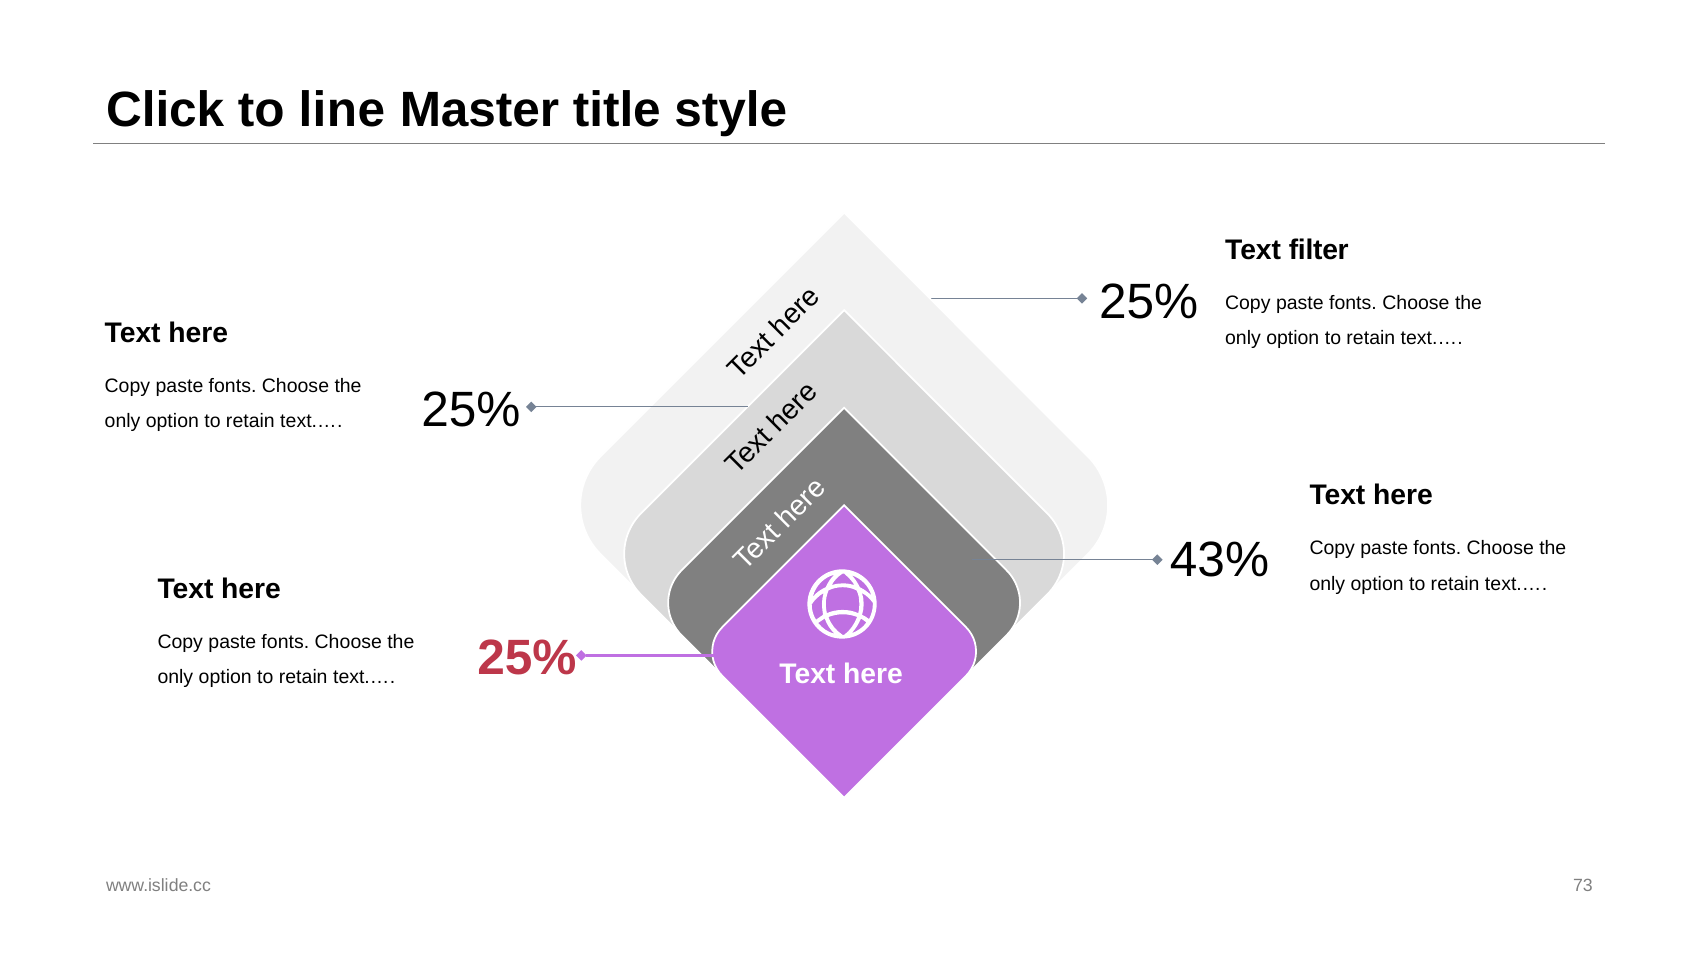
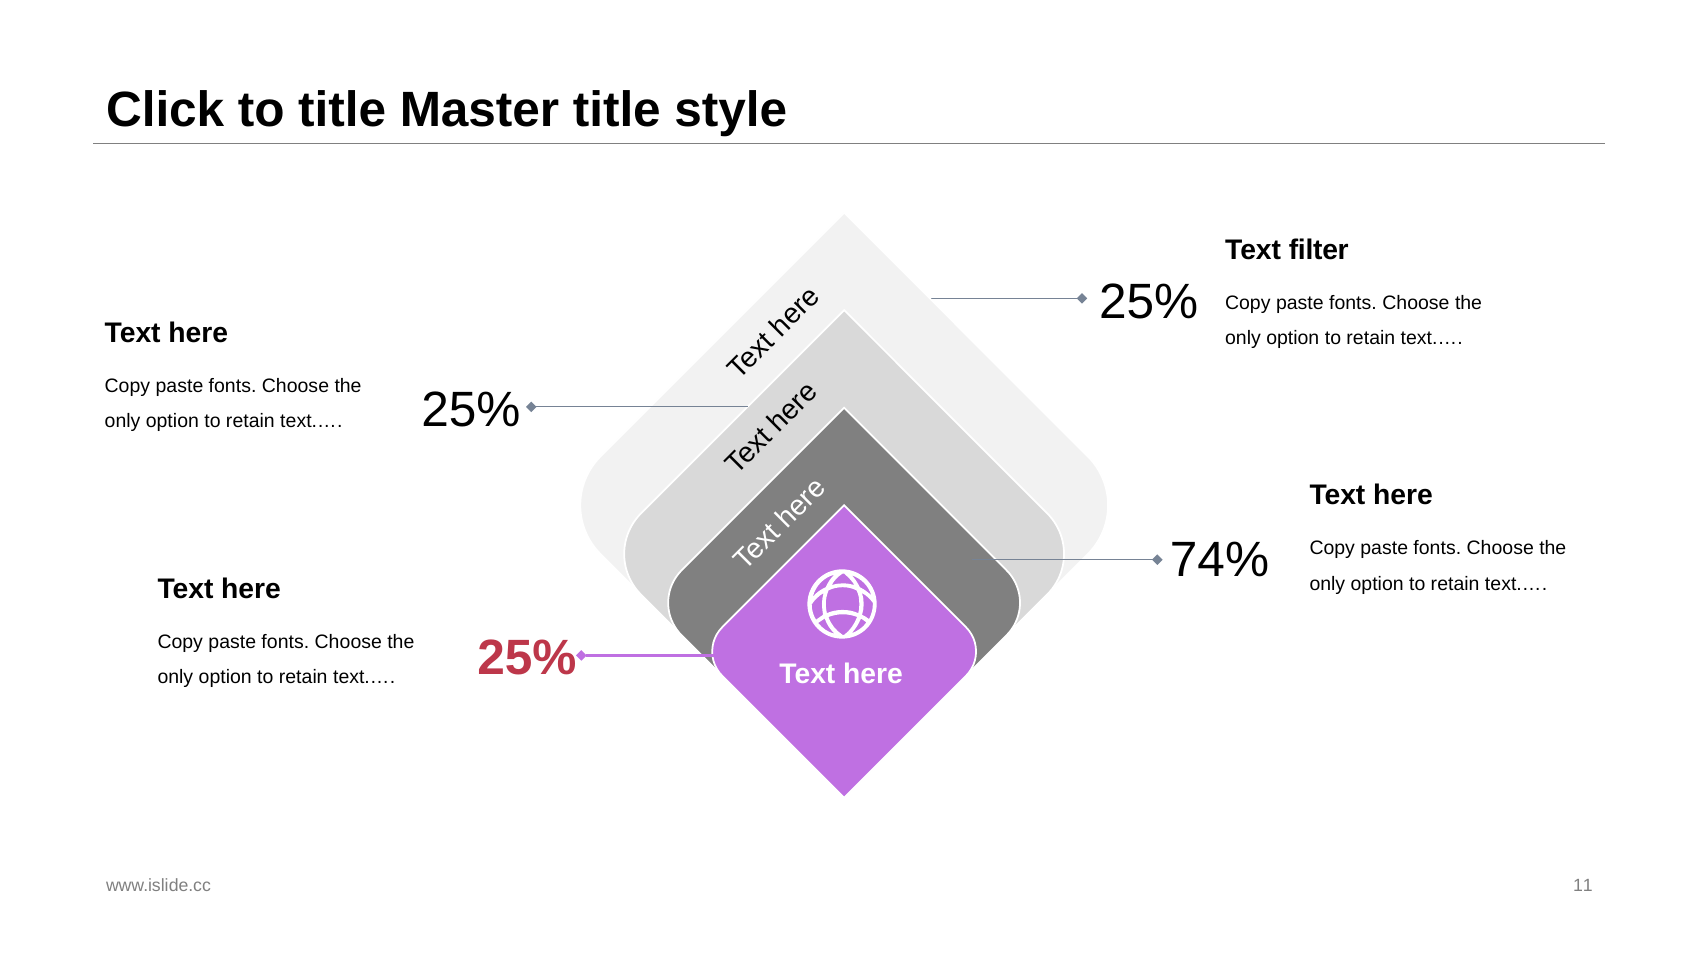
to line: line -> title
43%: 43% -> 74%
73: 73 -> 11
